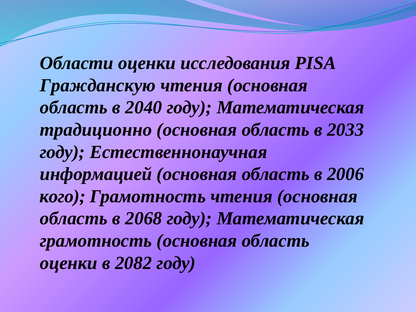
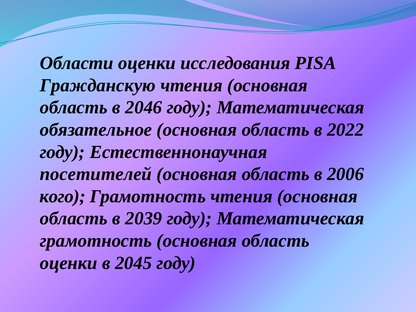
2040: 2040 -> 2046
традиционно: традиционно -> обязательное
2033: 2033 -> 2022
информацией: информацией -> посетителей
2068: 2068 -> 2039
2082: 2082 -> 2045
